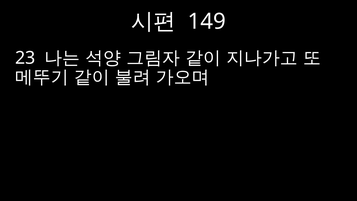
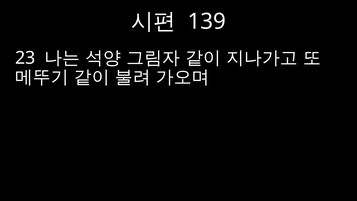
149: 149 -> 139
